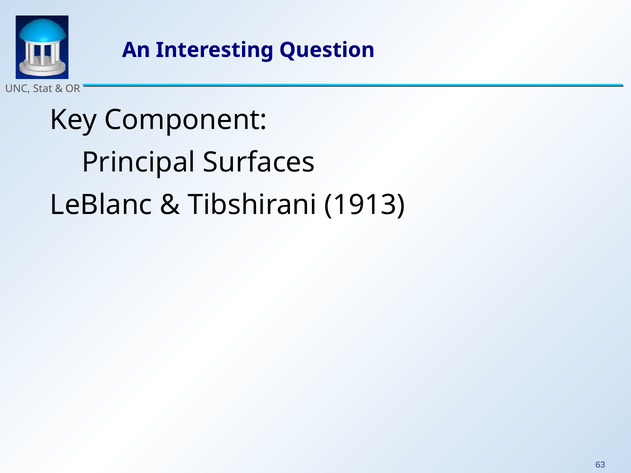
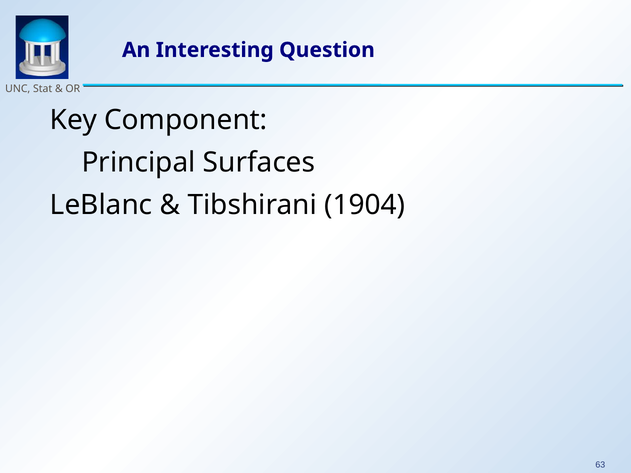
1913: 1913 -> 1904
